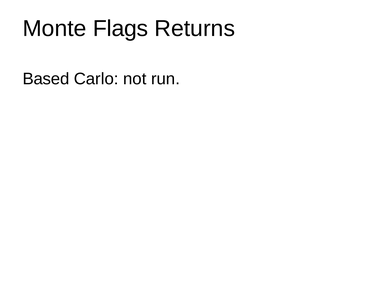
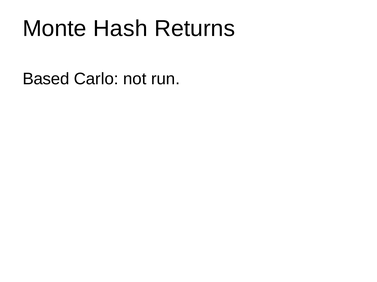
Flags: Flags -> Hash
